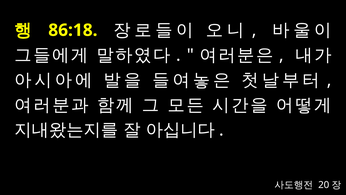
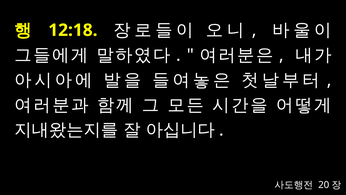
86:18: 86:18 -> 12:18
